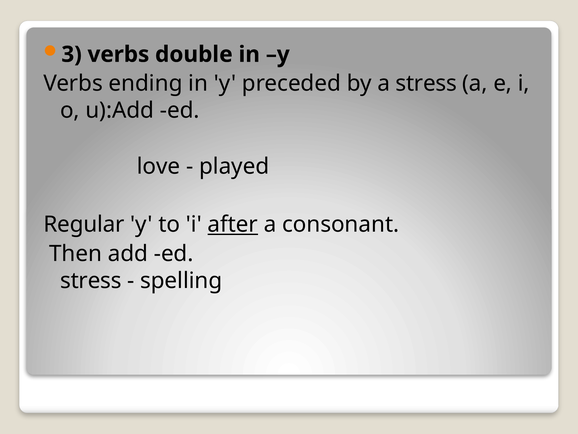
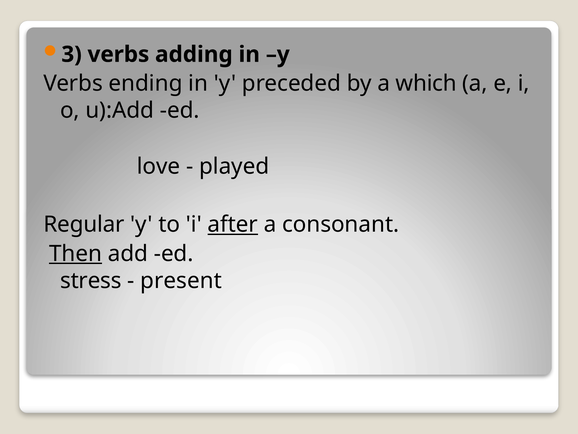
double: double -> adding
a stress: stress -> which
Then underline: none -> present
spelling: spelling -> present
